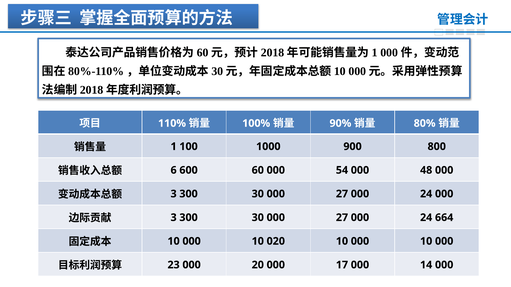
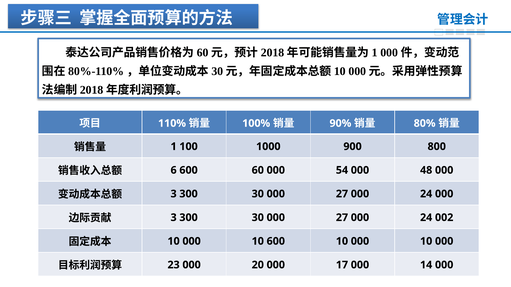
664: 664 -> 002
10 020: 020 -> 600
